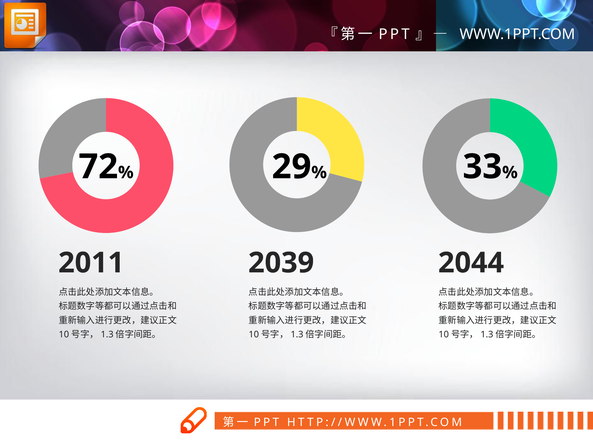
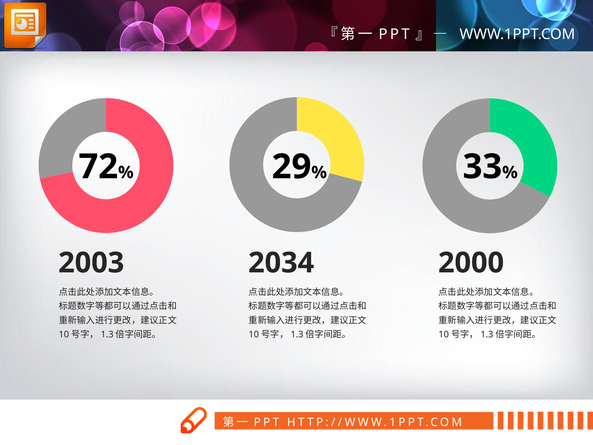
2011: 2011 -> 2003
2039: 2039 -> 2034
2044: 2044 -> 2000
